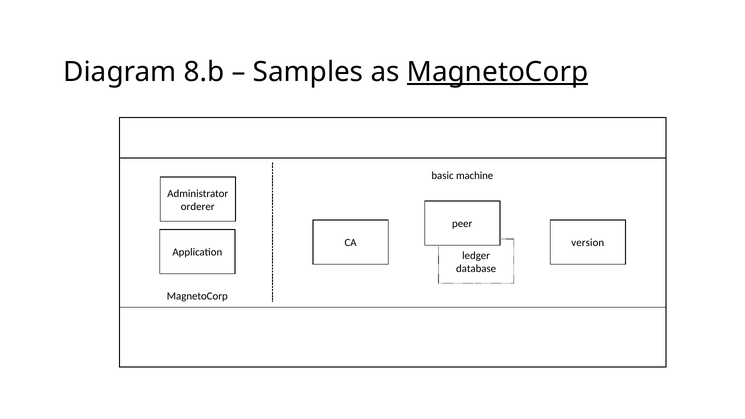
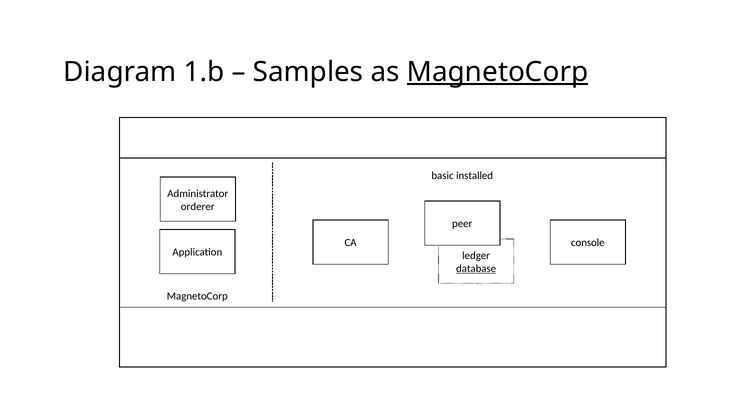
8.b: 8.b -> 1.b
machine: machine -> installed
version: version -> console
database underline: none -> present
